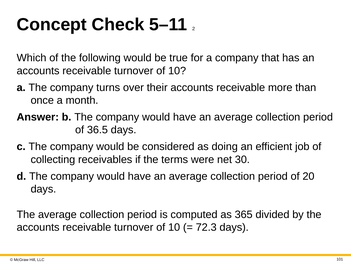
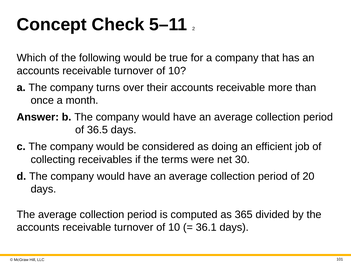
72.3: 72.3 -> 36.1
